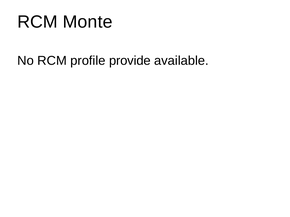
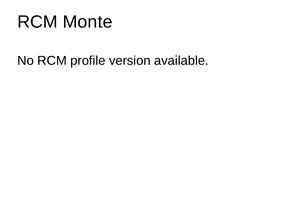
provide: provide -> version
